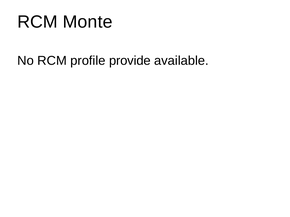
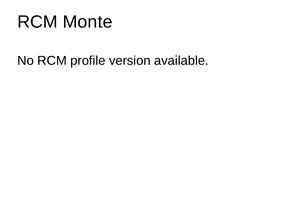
provide: provide -> version
